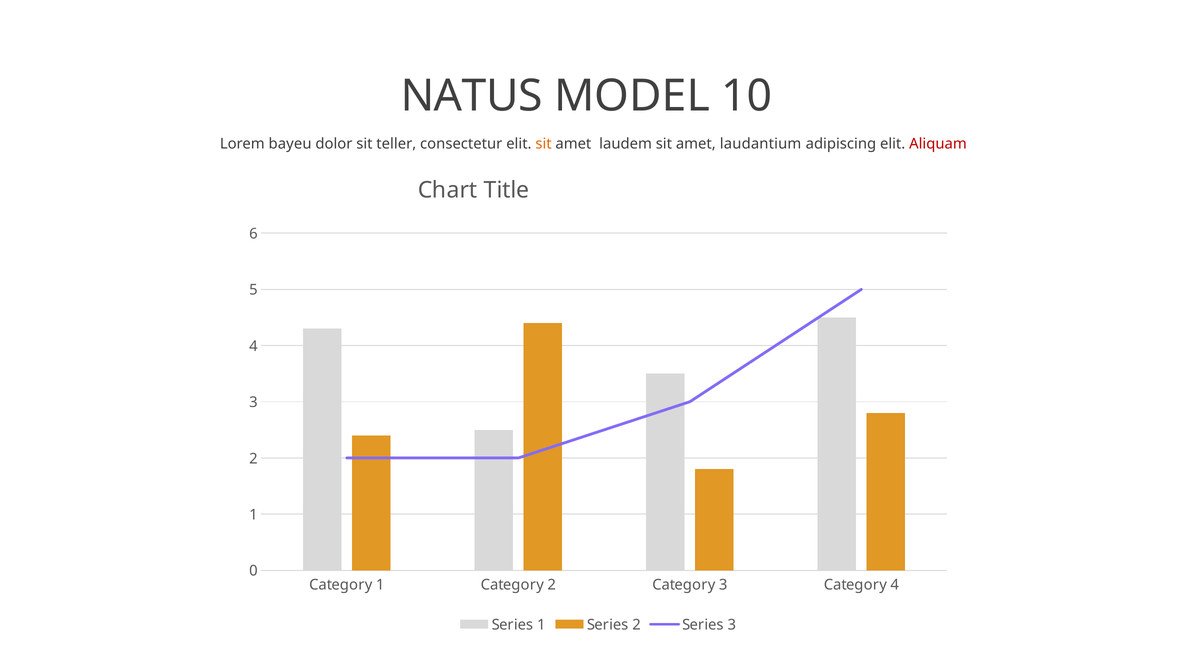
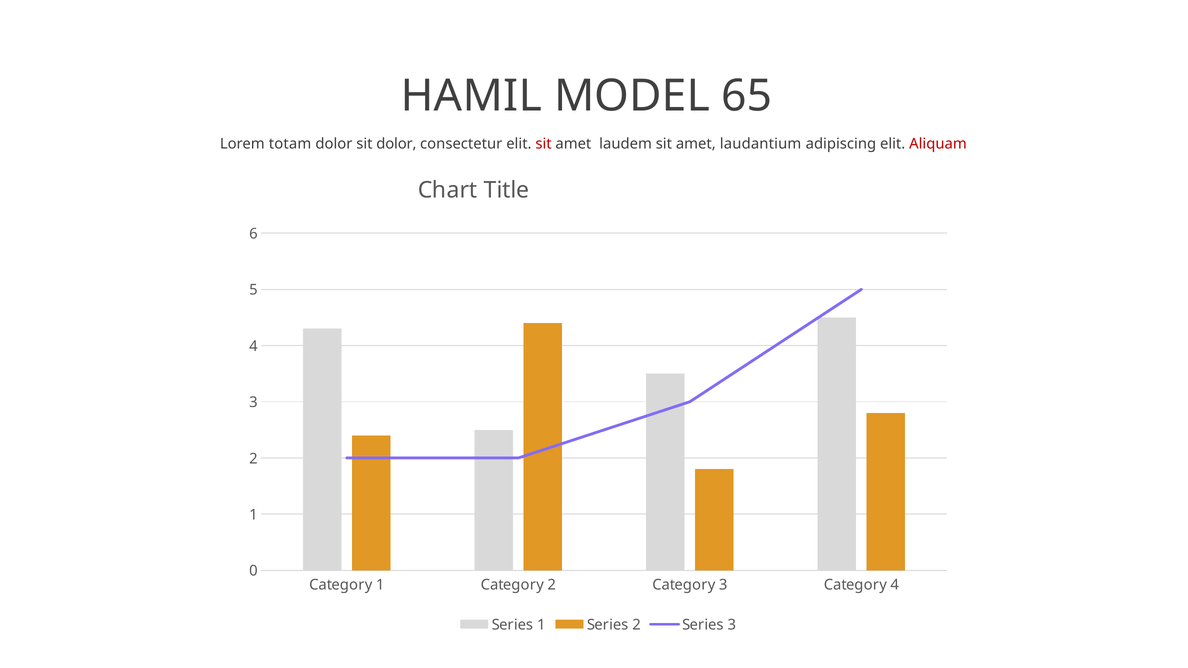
NATUS: NATUS -> HAMIL
10: 10 -> 65
bayeu: bayeu -> totam
sit teller: teller -> dolor
sit at (544, 144) colour: orange -> red
